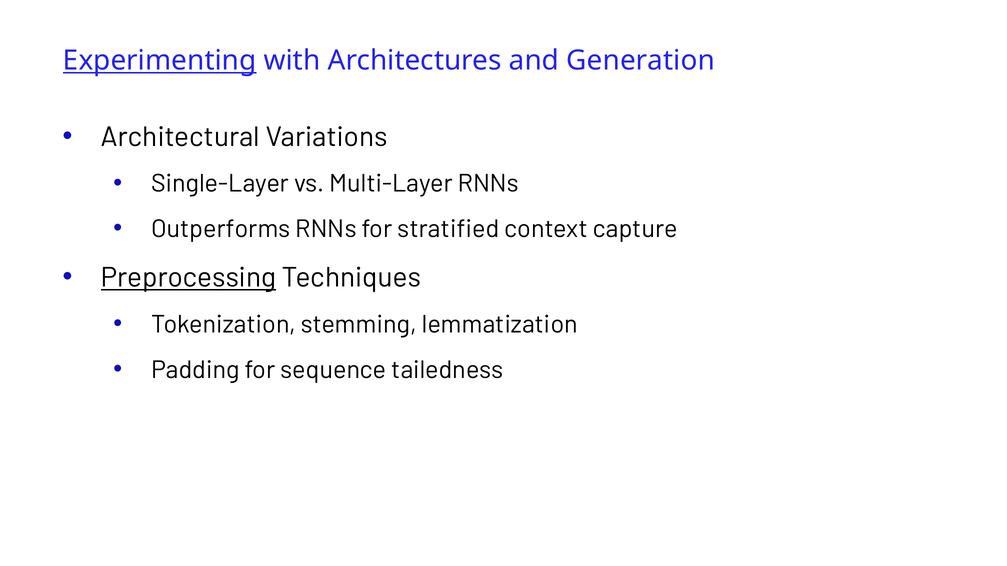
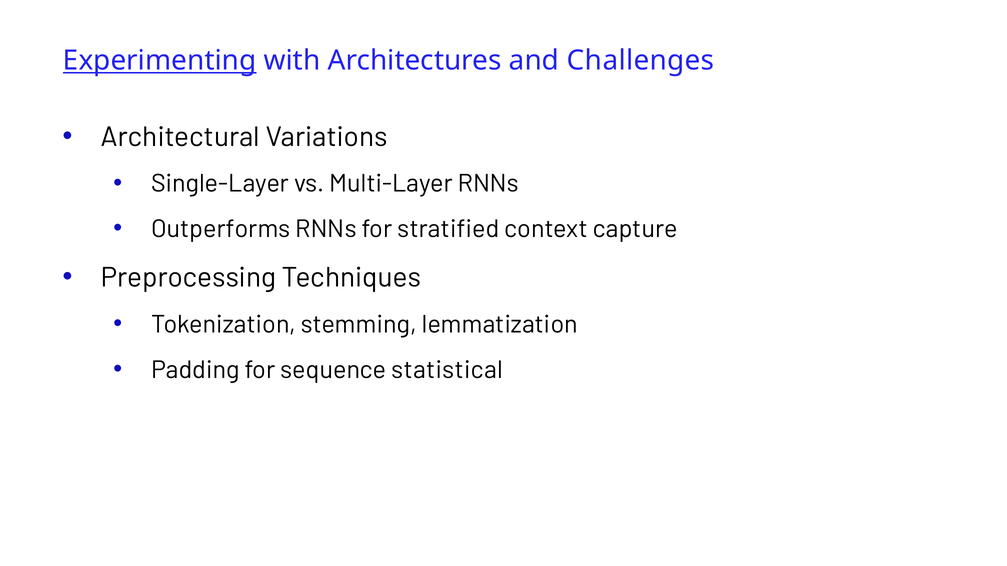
Generation: Generation -> Challenges
Preprocessing underline: present -> none
tailedness: tailedness -> statistical
